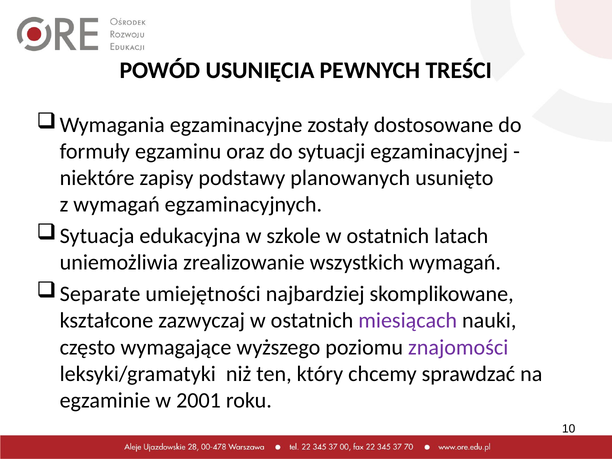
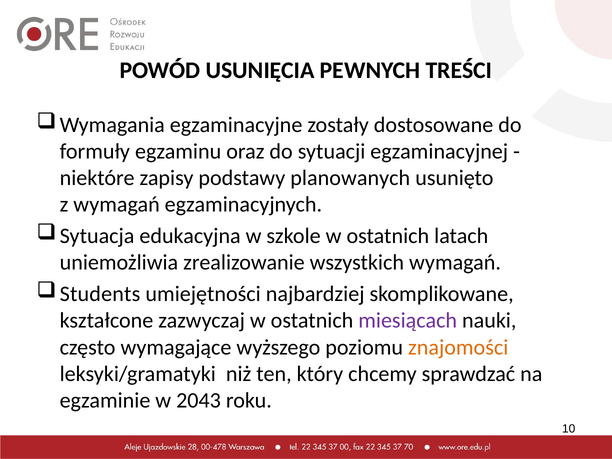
Separate: Separate -> Students
znajomości colour: purple -> orange
2001: 2001 -> 2043
